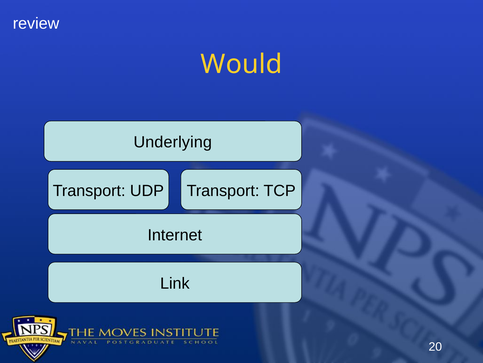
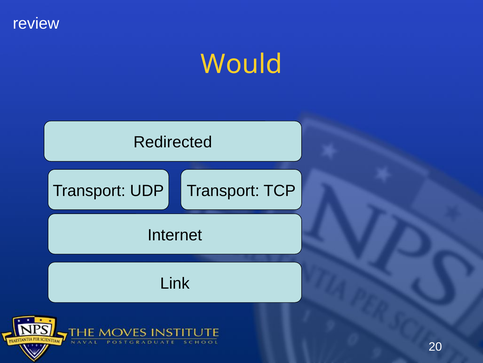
Underlying: Underlying -> Redirected
